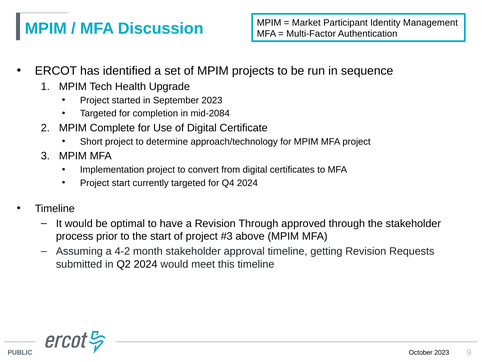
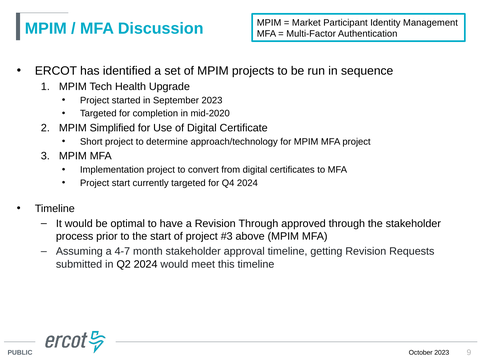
mid-2084: mid-2084 -> mid-2020
Complete: Complete -> Simplified
4-2: 4-2 -> 4-7
